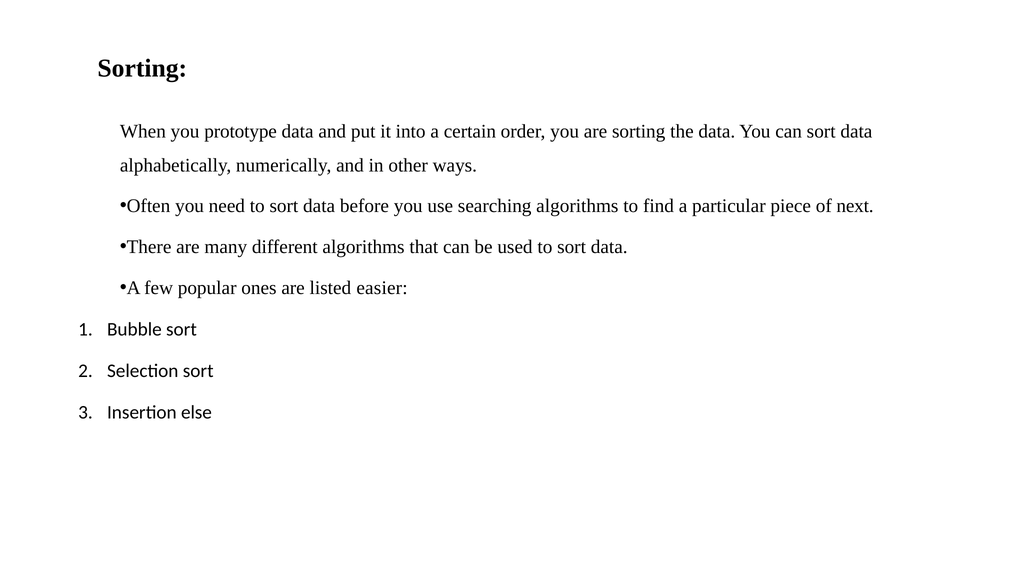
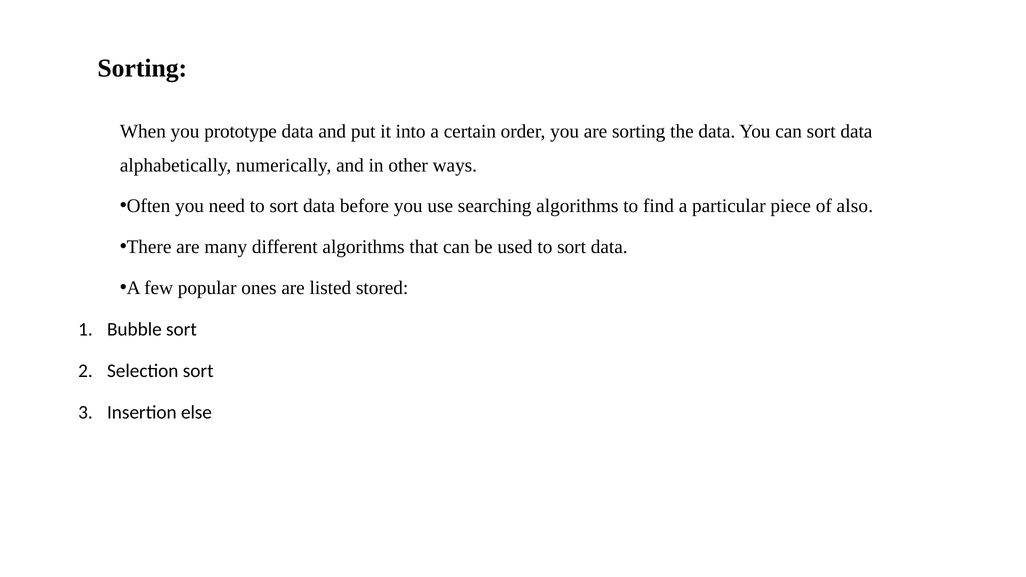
next: next -> also
easier: easier -> stored
